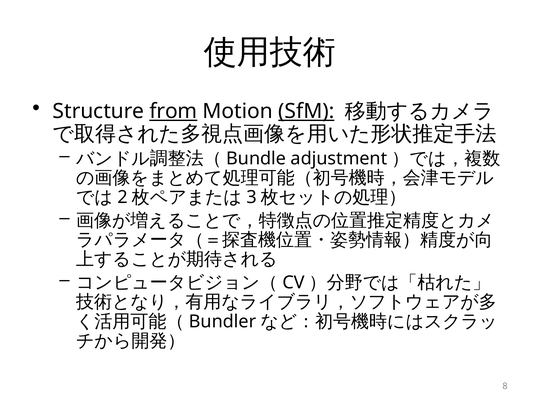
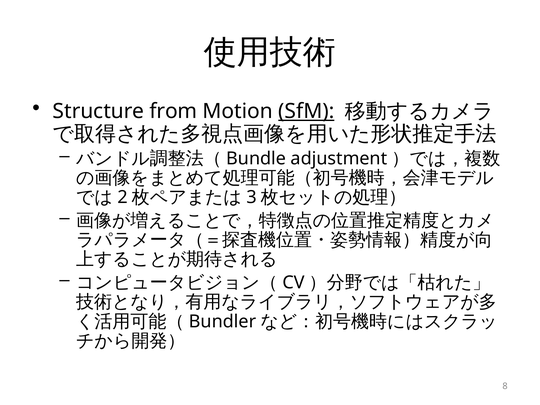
from underline: present -> none
